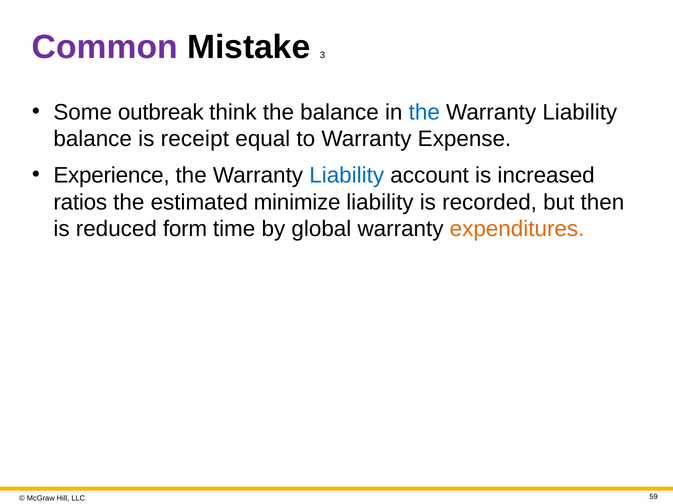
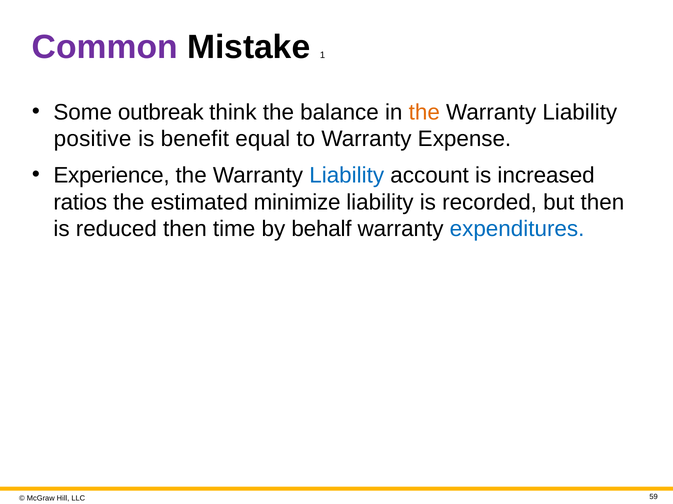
3: 3 -> 1
the at (424, 112) colour: blue -> orange
balance at (93, 139): balance -> positive
receipt: receipt -> benefit
reduced form: form -> then
global: global -> behalf
expenditures colour: orange -> blue
